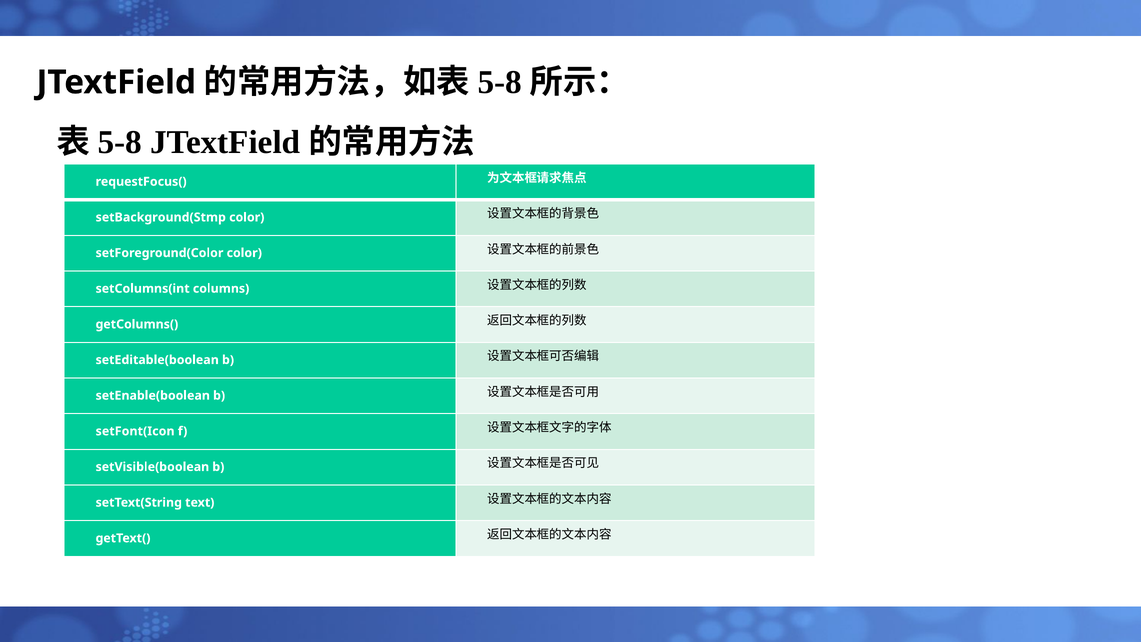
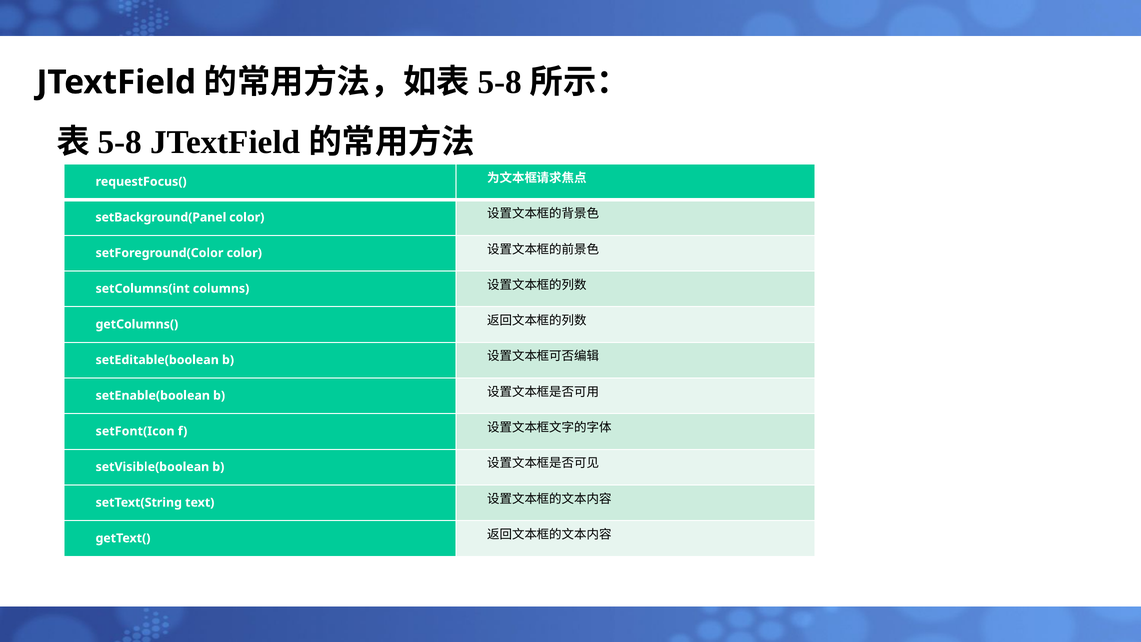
setBackground(Stmp: setBackground(Stmp -> setBackground(Panel
